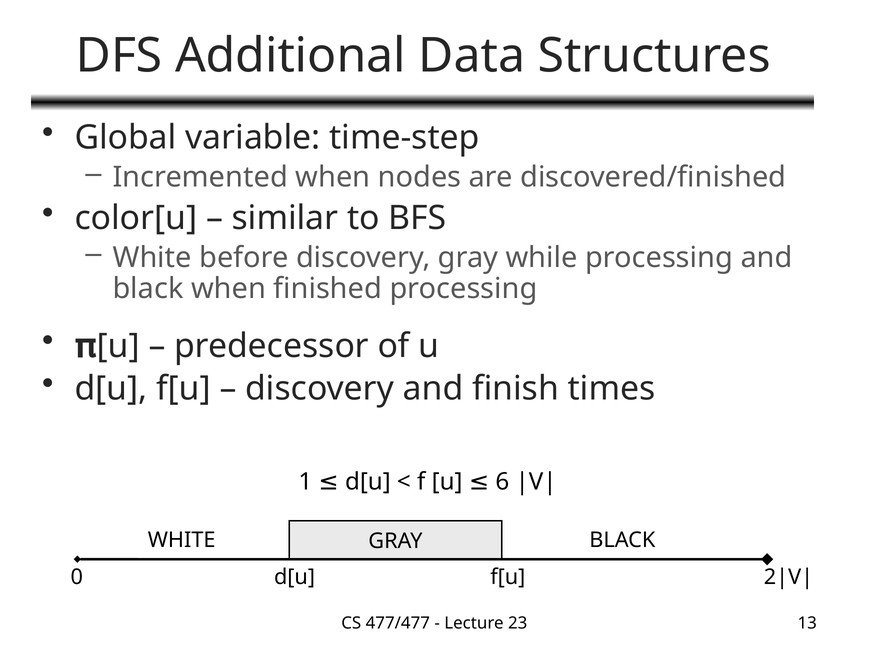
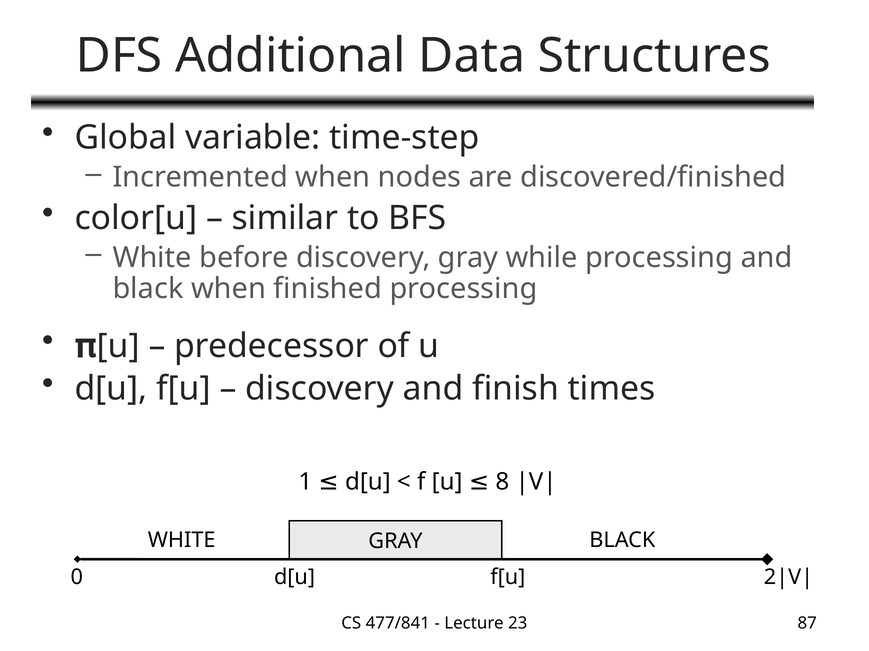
6: 6 -> 8
477/477: 477/477 -> 477/841
13: 13 -> 87
